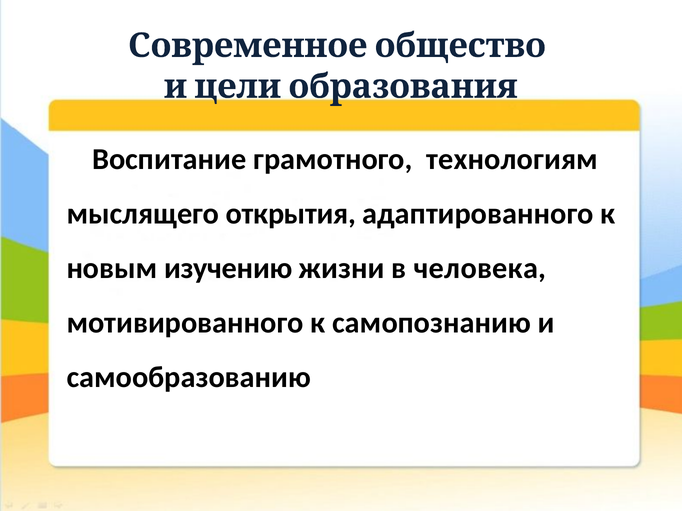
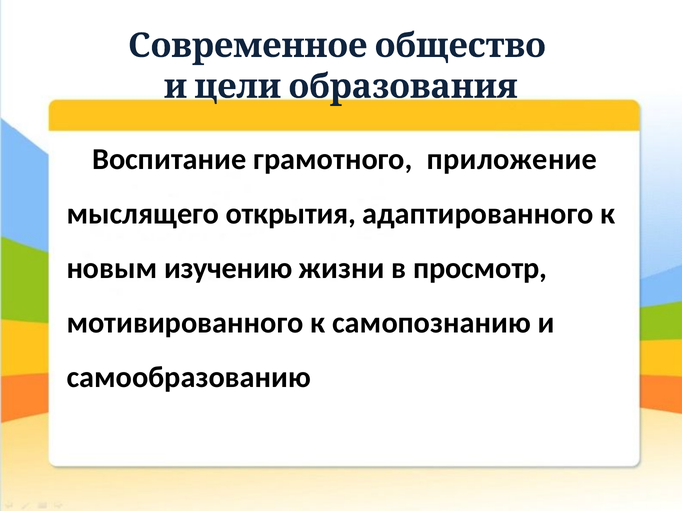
технологиям: технологиям -> приложение
человека: человека -> просмотр
